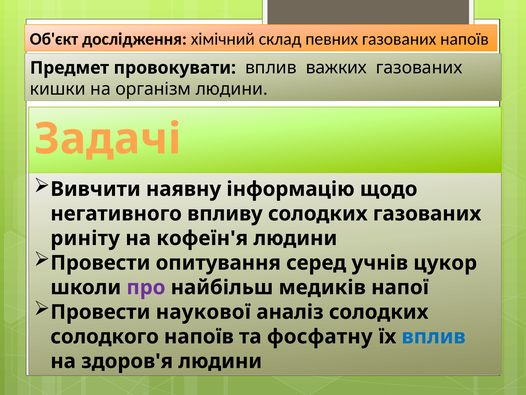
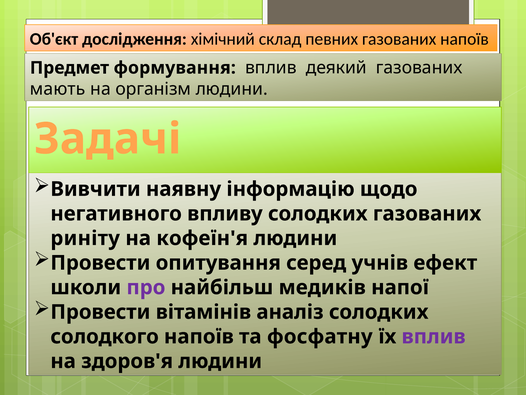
провокувати: провокувати -> формування
важких: важких -> деякий
кишки: кишки -> мають
цукор: цукор -> ефект
наукової: наукової -> вітамінів
вплив at (434, 336) colour: blue -> purple
